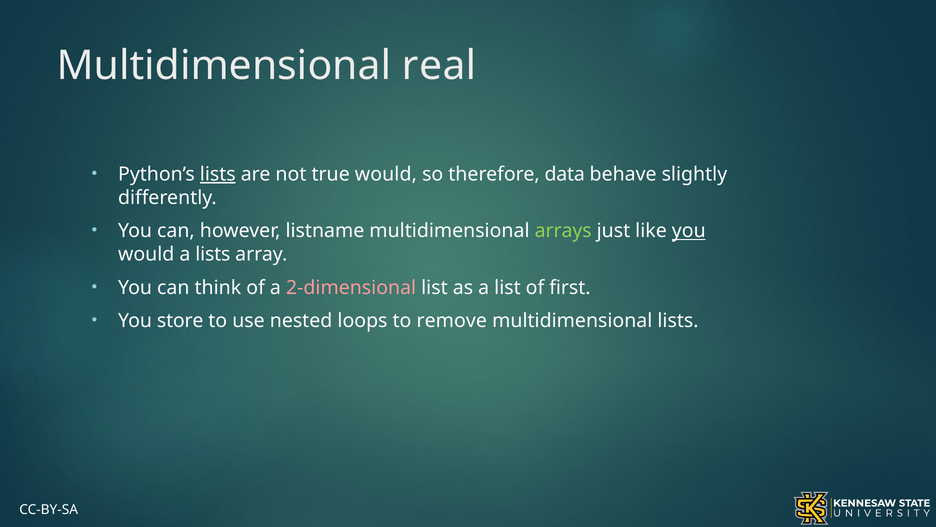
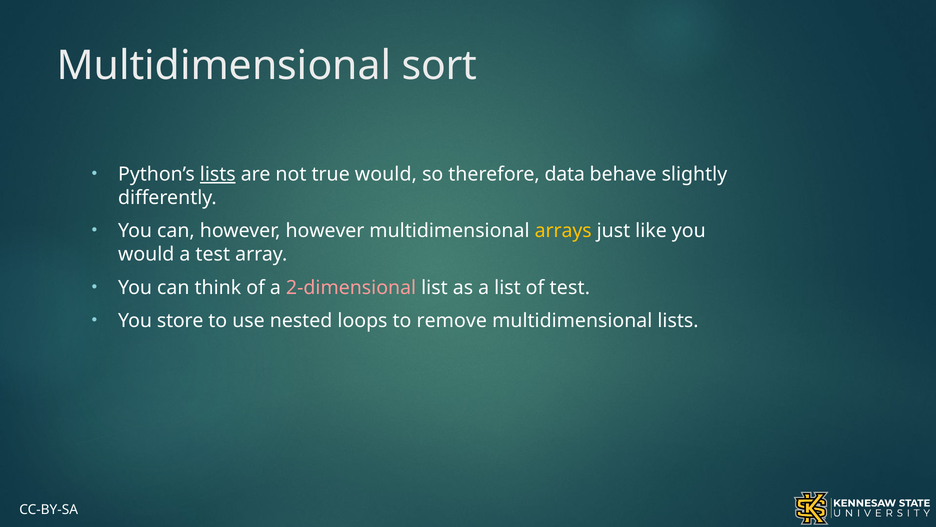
real: real -> sort
however listname: listname -> however
arrays colour: light green -> yellow
you at (689, 231) underline: present -> none
a lists: lists -> test
of first: first -> test
